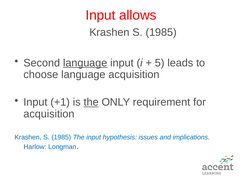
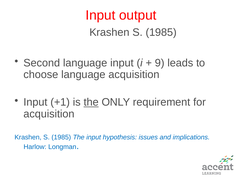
allows: allows -> output
language at (85, 63) underline: present -> none
5: 5 -> 9
